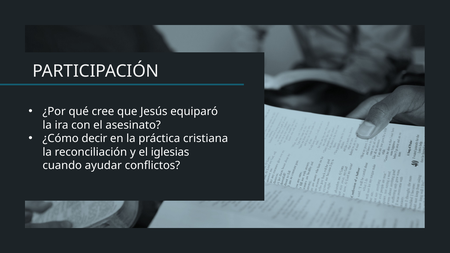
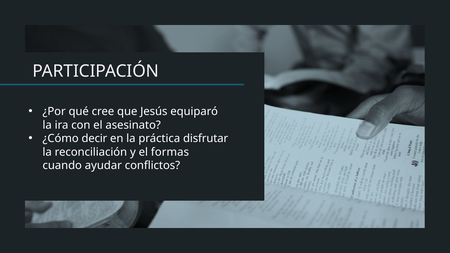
cristiana: cristiana -> disfrutar
iglesias: iglesias -> formas
